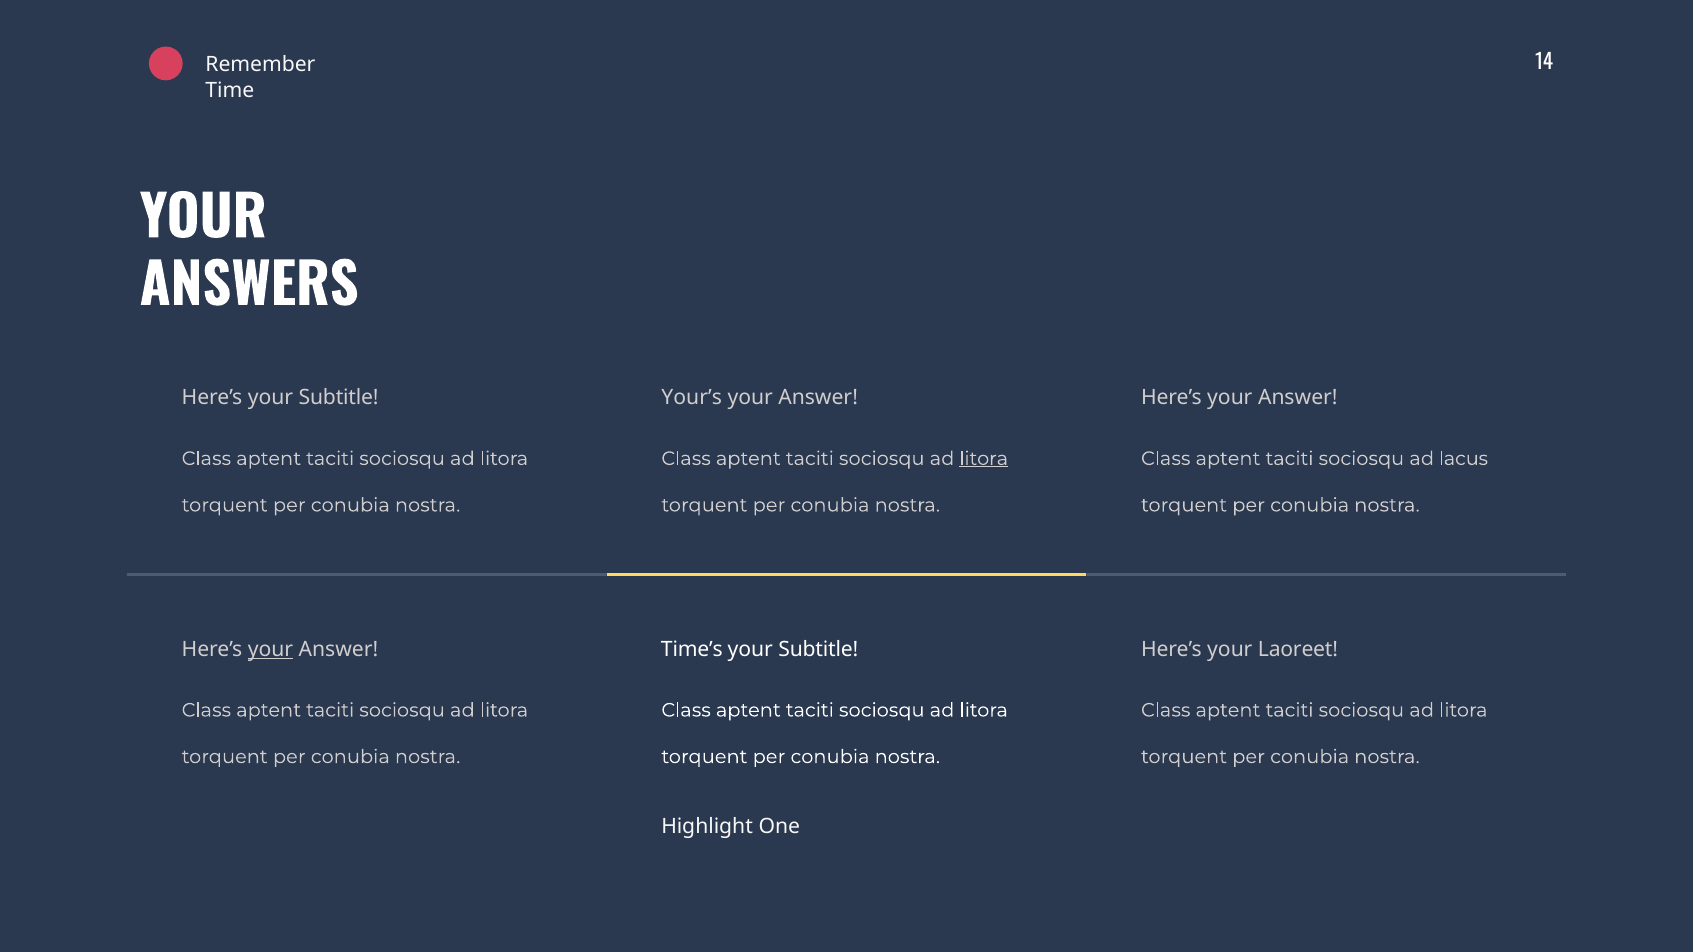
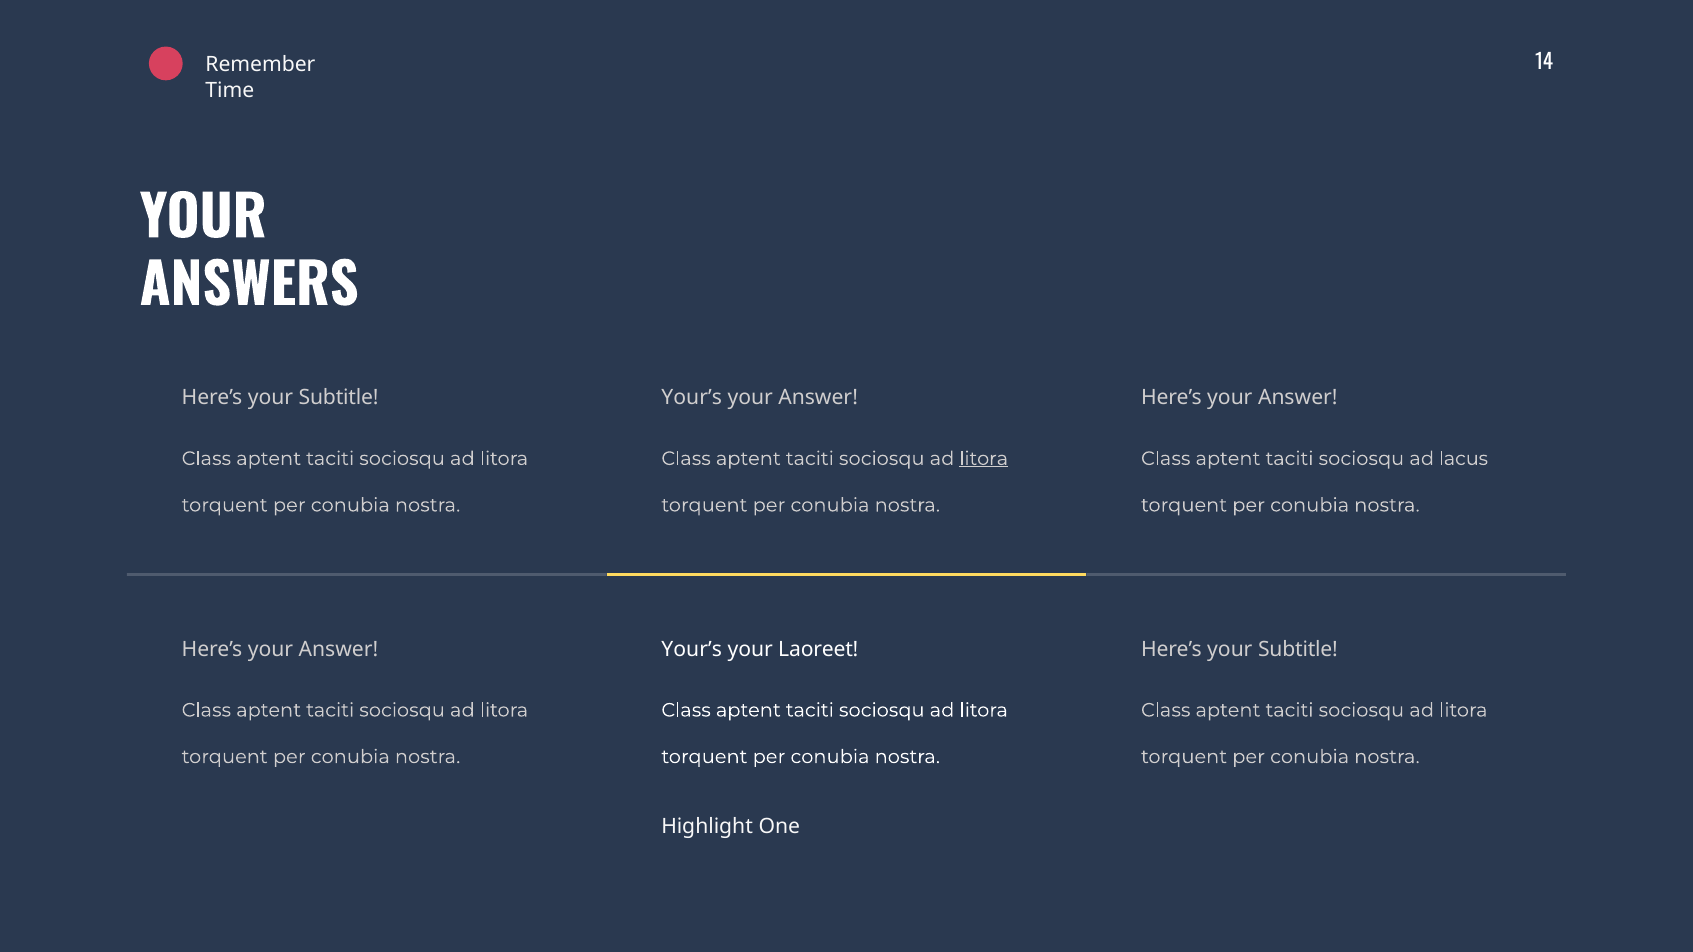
your at (270, 650) underline: present -> none
Time’s at (692, 650): Time’s -> Your’s
Subtitle at (818, 650): Subtitle -> Laoreet
Laoreet at (1298, 650): Laoreet -> Subtitle
